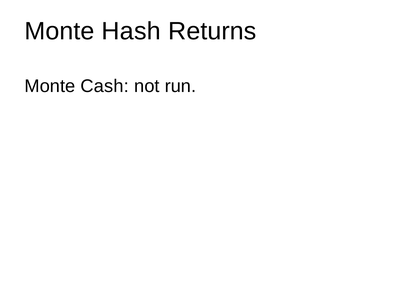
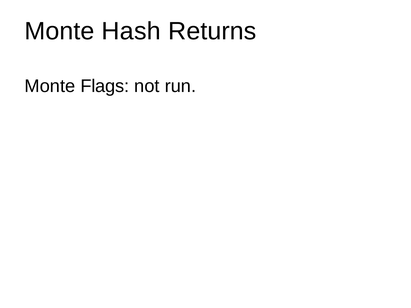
Cash: Cash -> Flags
